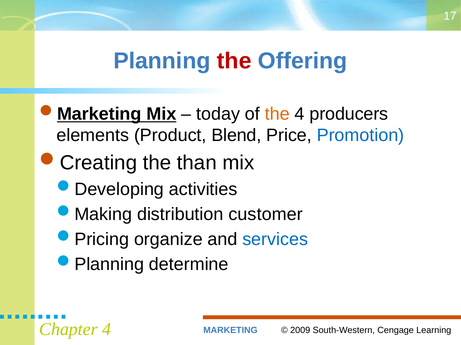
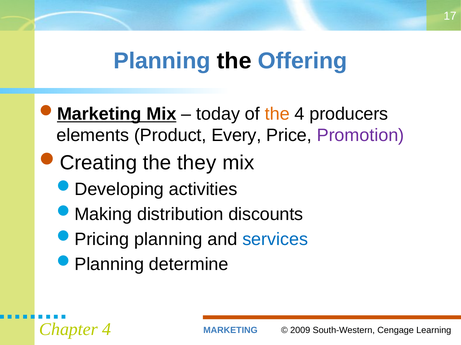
the at (234, 61) colour: red -> black
Blend: Blend -> Every
Promotion colour: blue -> purple
than: than -> they
customer: customer -> discounts
organize at (168, 240): organize -> planning
